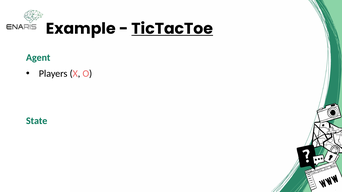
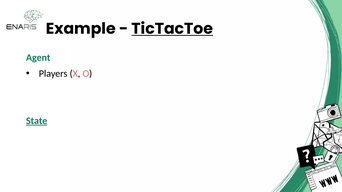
State underline: none -> present
